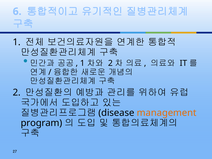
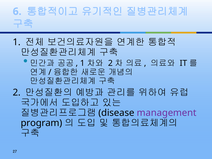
management colour: orange -> purple
